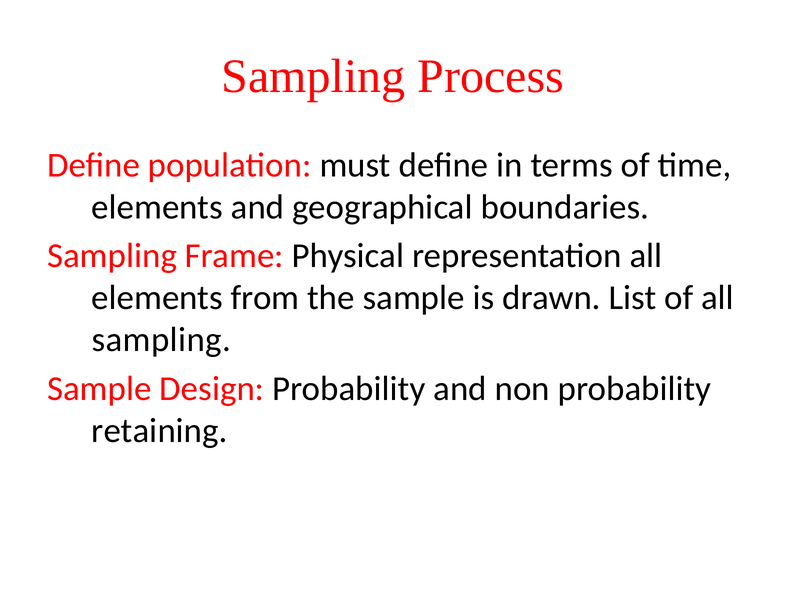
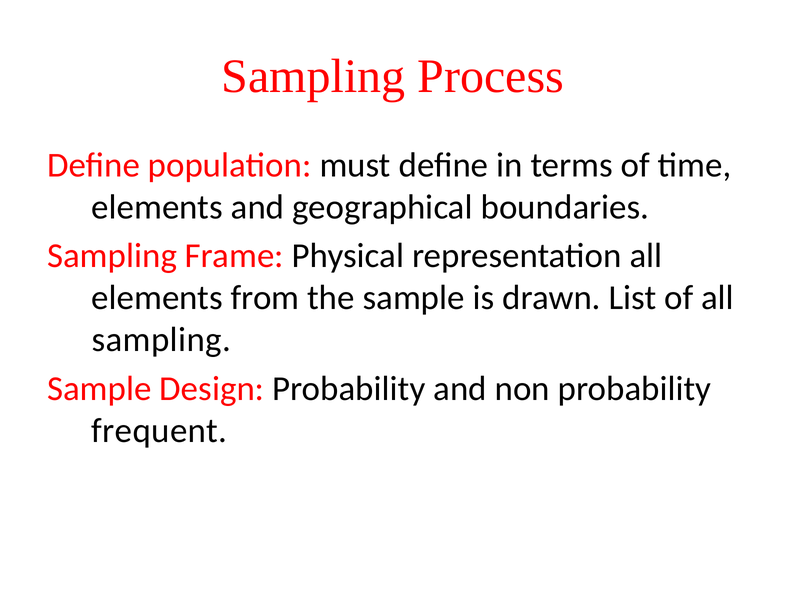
retaining: retaining -> frequent
